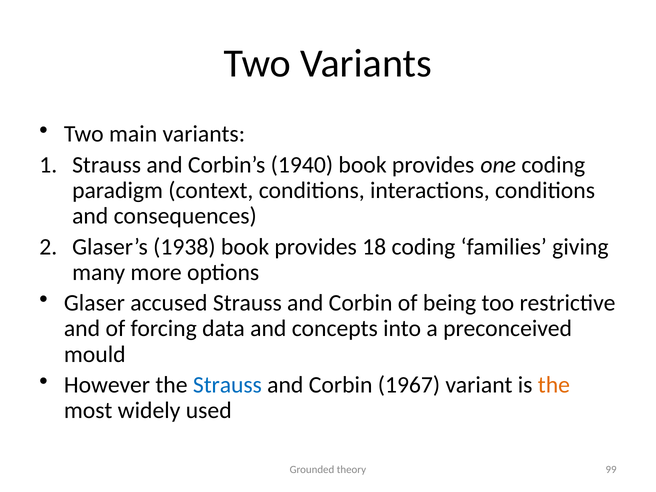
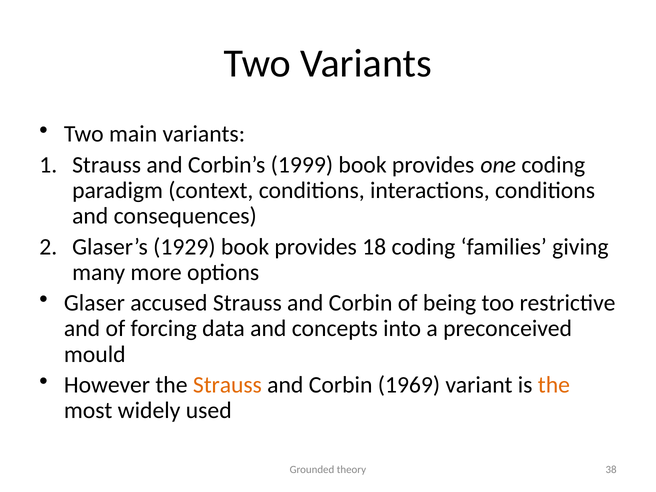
1940: 1940 -> 1999
1938: 1938 -> 1929
Strauss at (227, 385) colour: blue -> orange
1967: 1967 -> 1969
99: 99 -> 38
